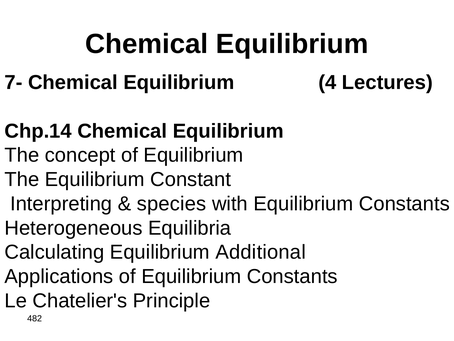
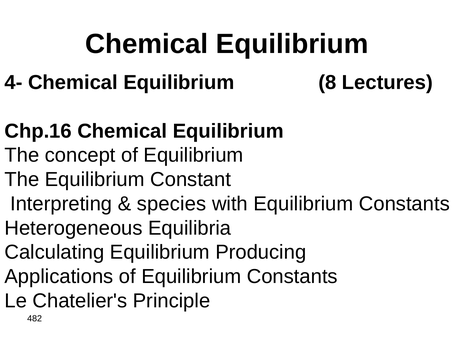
7-: 7- -> 4-
4: 4 -> 8
Chp.14: Chp.14 -> Chp.16
Additional: Additional -> Producing
